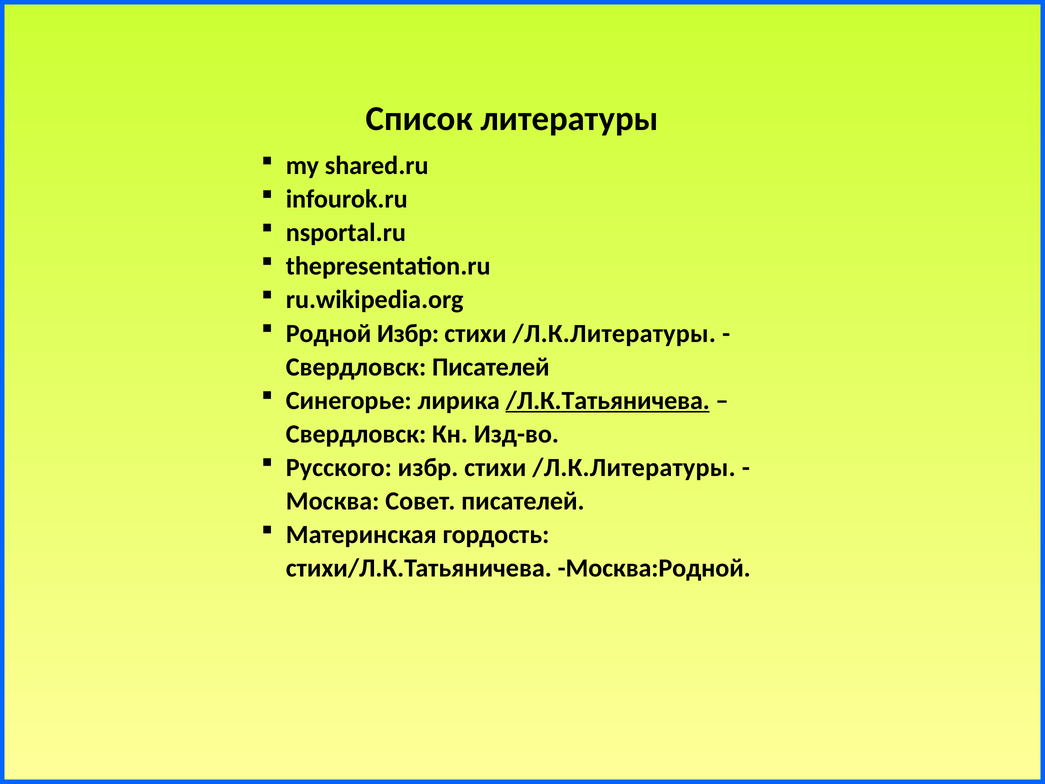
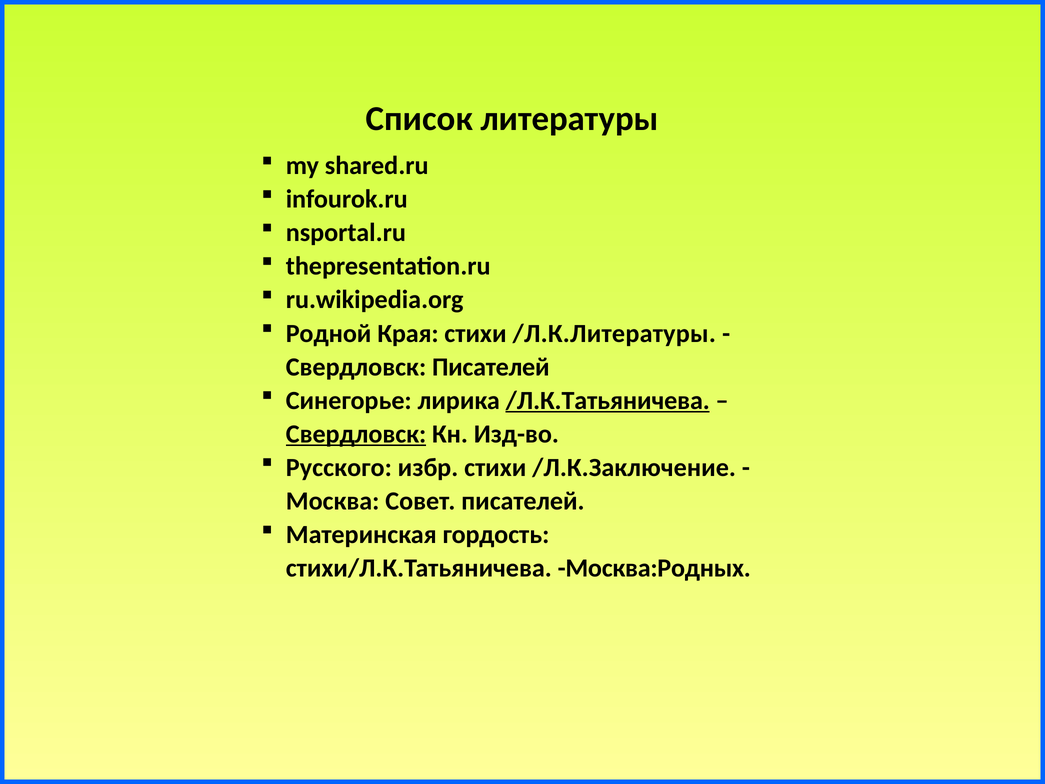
Родной Избр: Избр -> Края
Свердловск at (356, 434) underline: none -> present
/Л.К.Литературы at (634, 467): /Л.К.Литературы -> /Л.К.Заключение
Москва:Родной: Москва:Родной -> Москва:Родных
